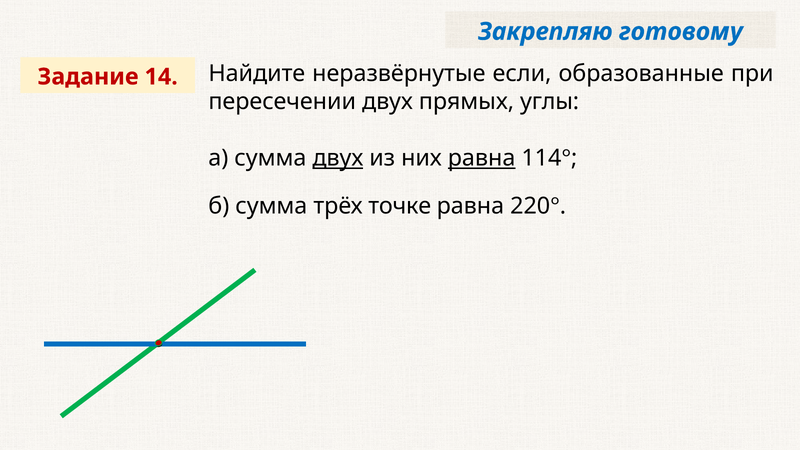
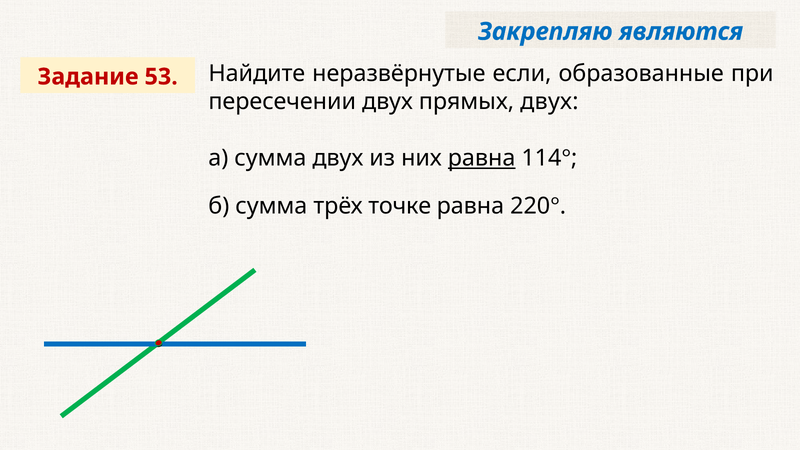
готовому: готовому -> являются
14: 14 -> 53
прямых углы: углы -> двух
двух at (338, 158) underline: present -> none
